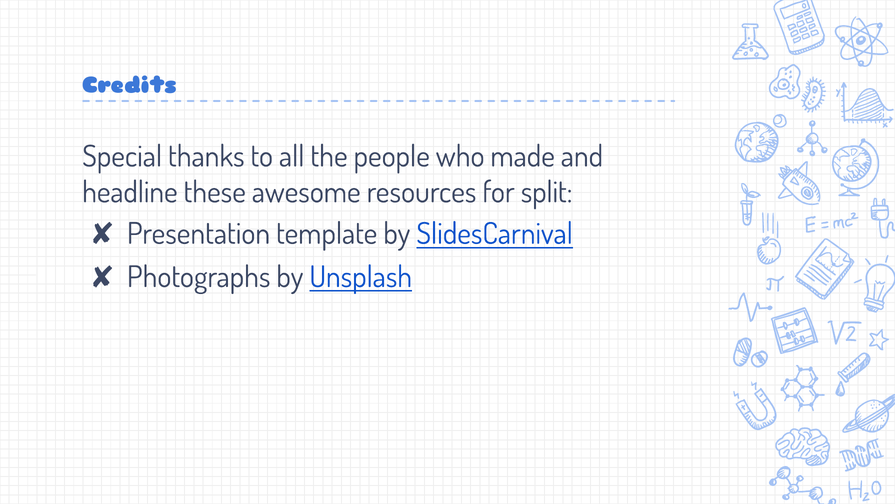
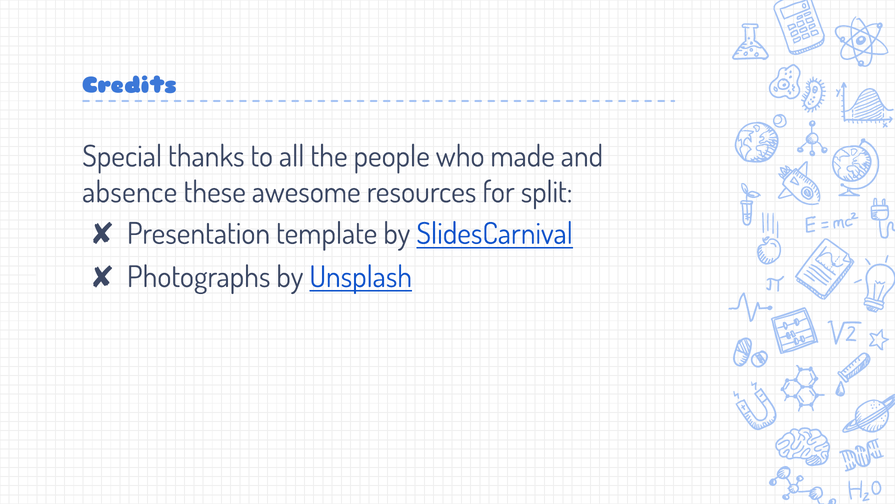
headline: headline -> absence
